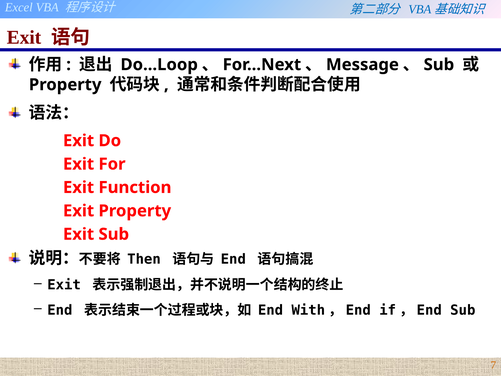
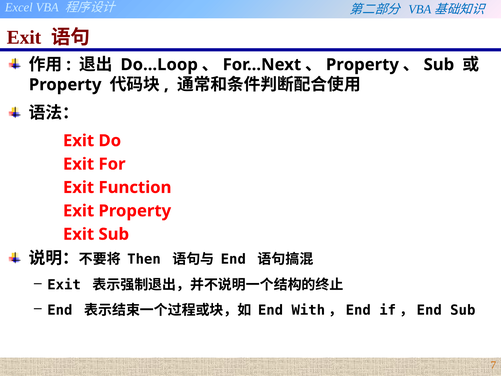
Message at (362, 65): Message -> Property
